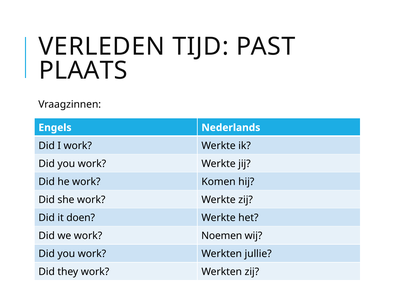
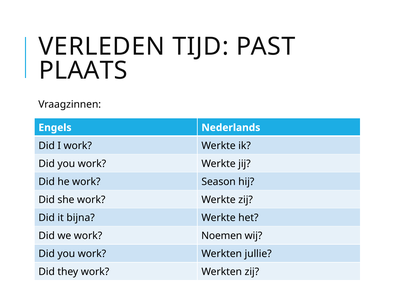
Komen: Komen -> Season
doen: doen -> bijna
